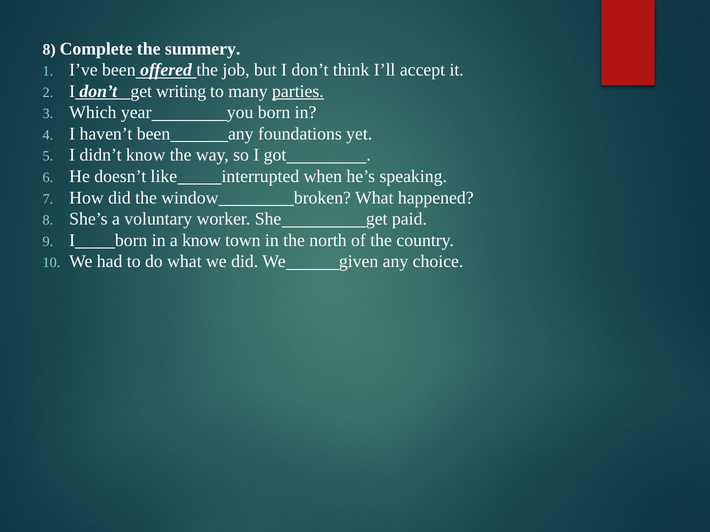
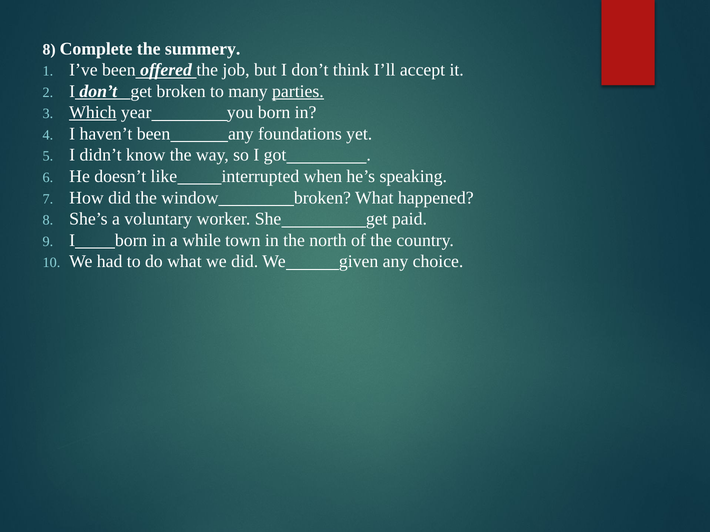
get writing: writing -> broken
Which underline: none -> present
a know: know -> while
